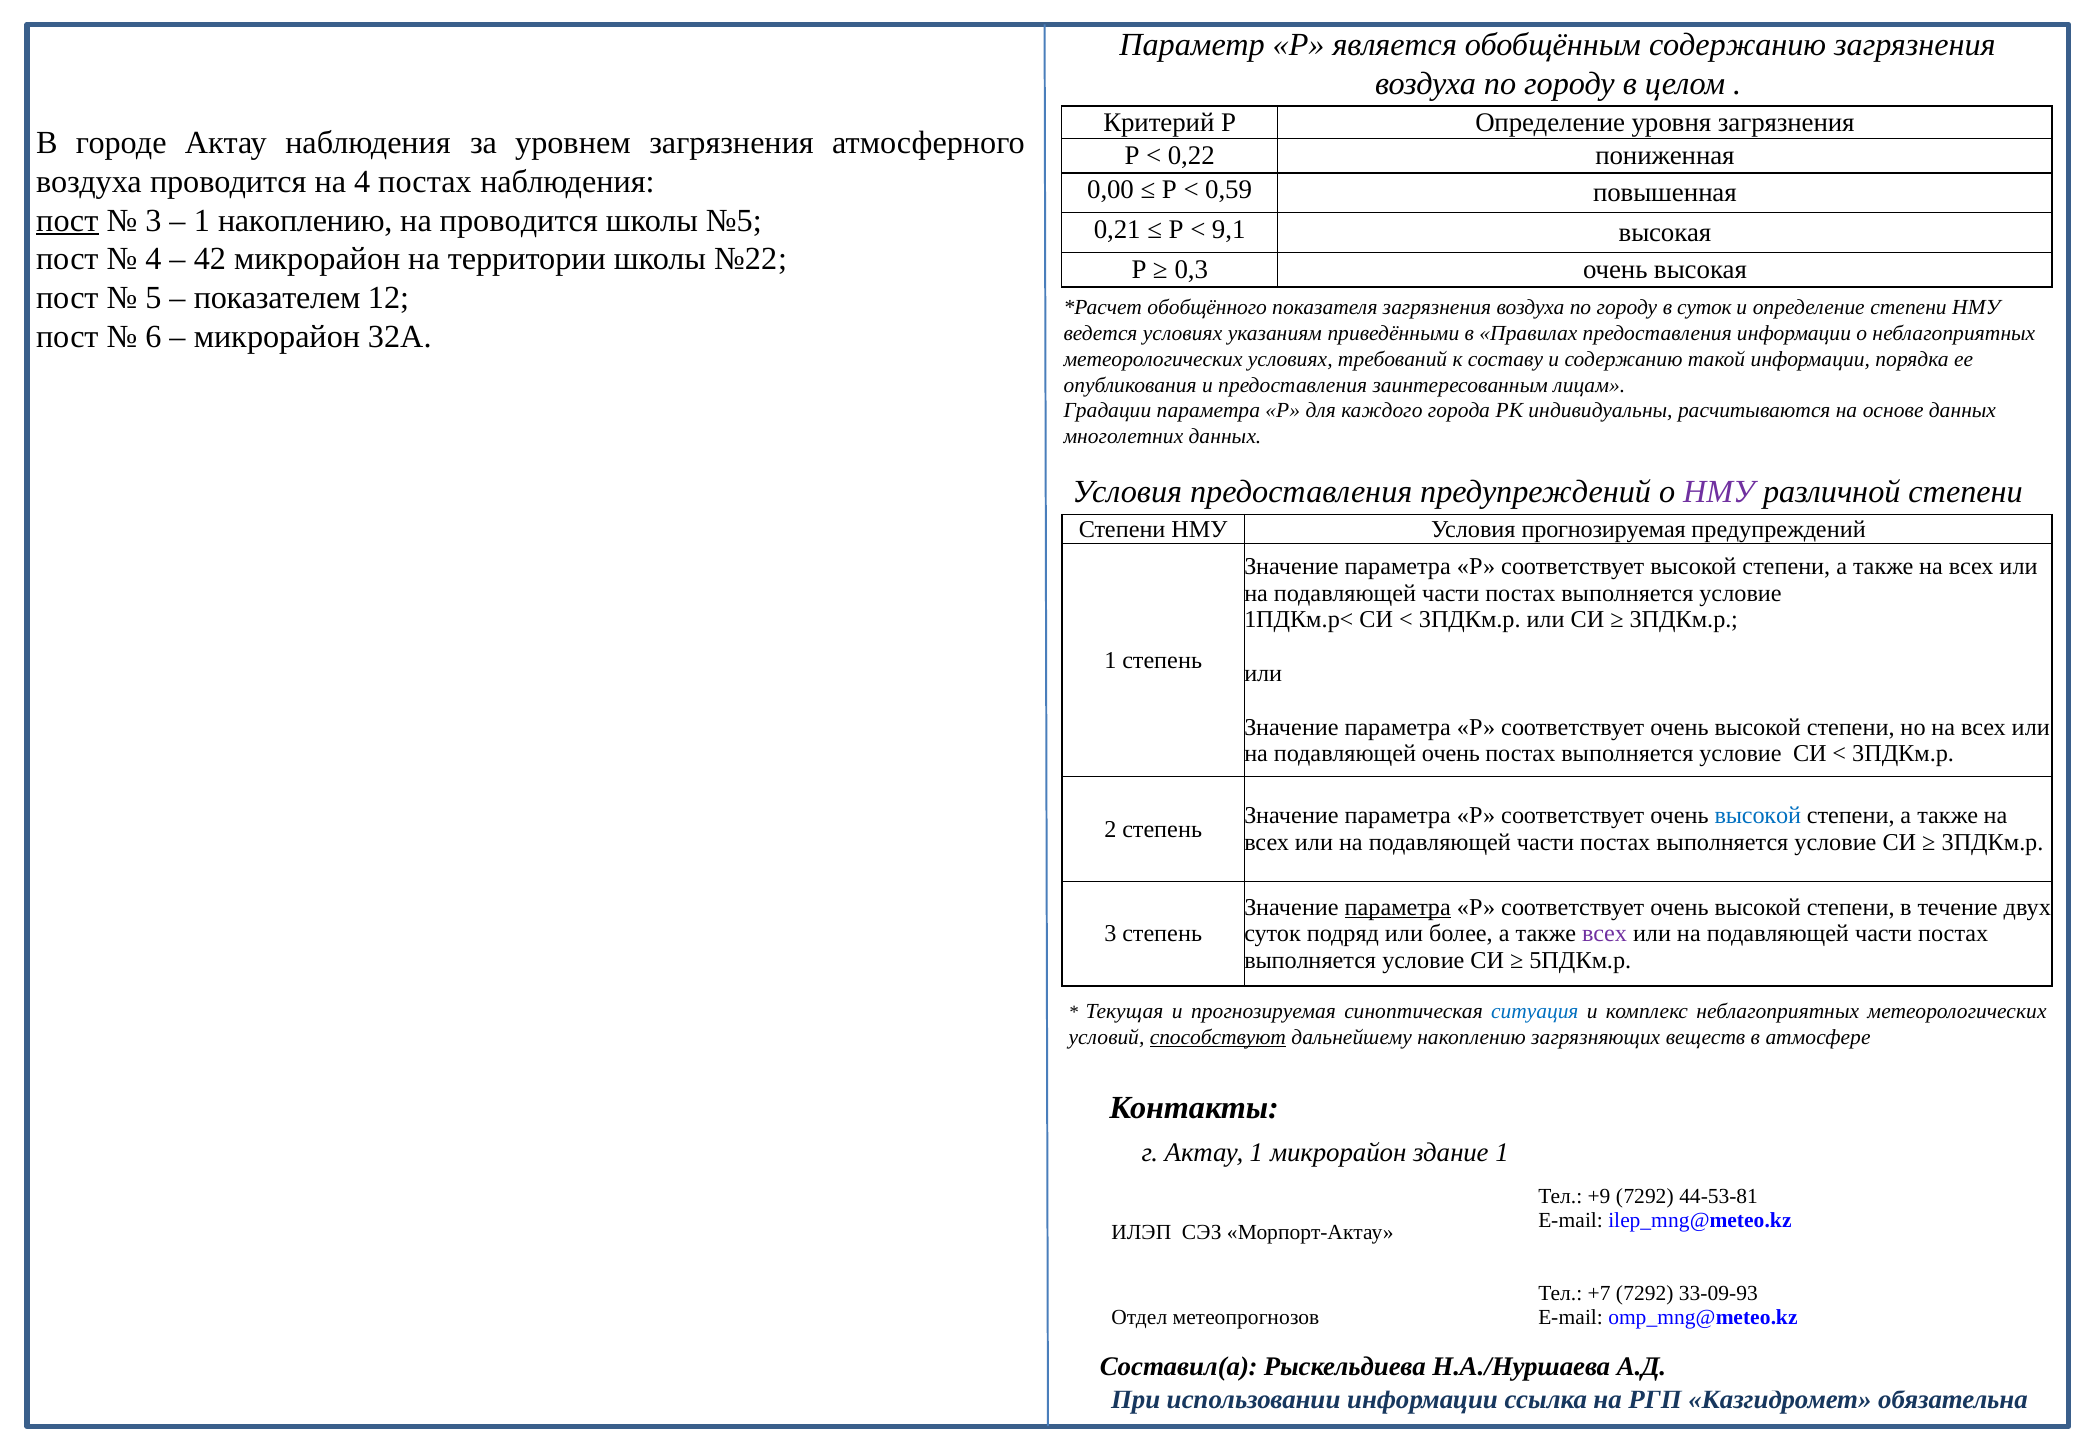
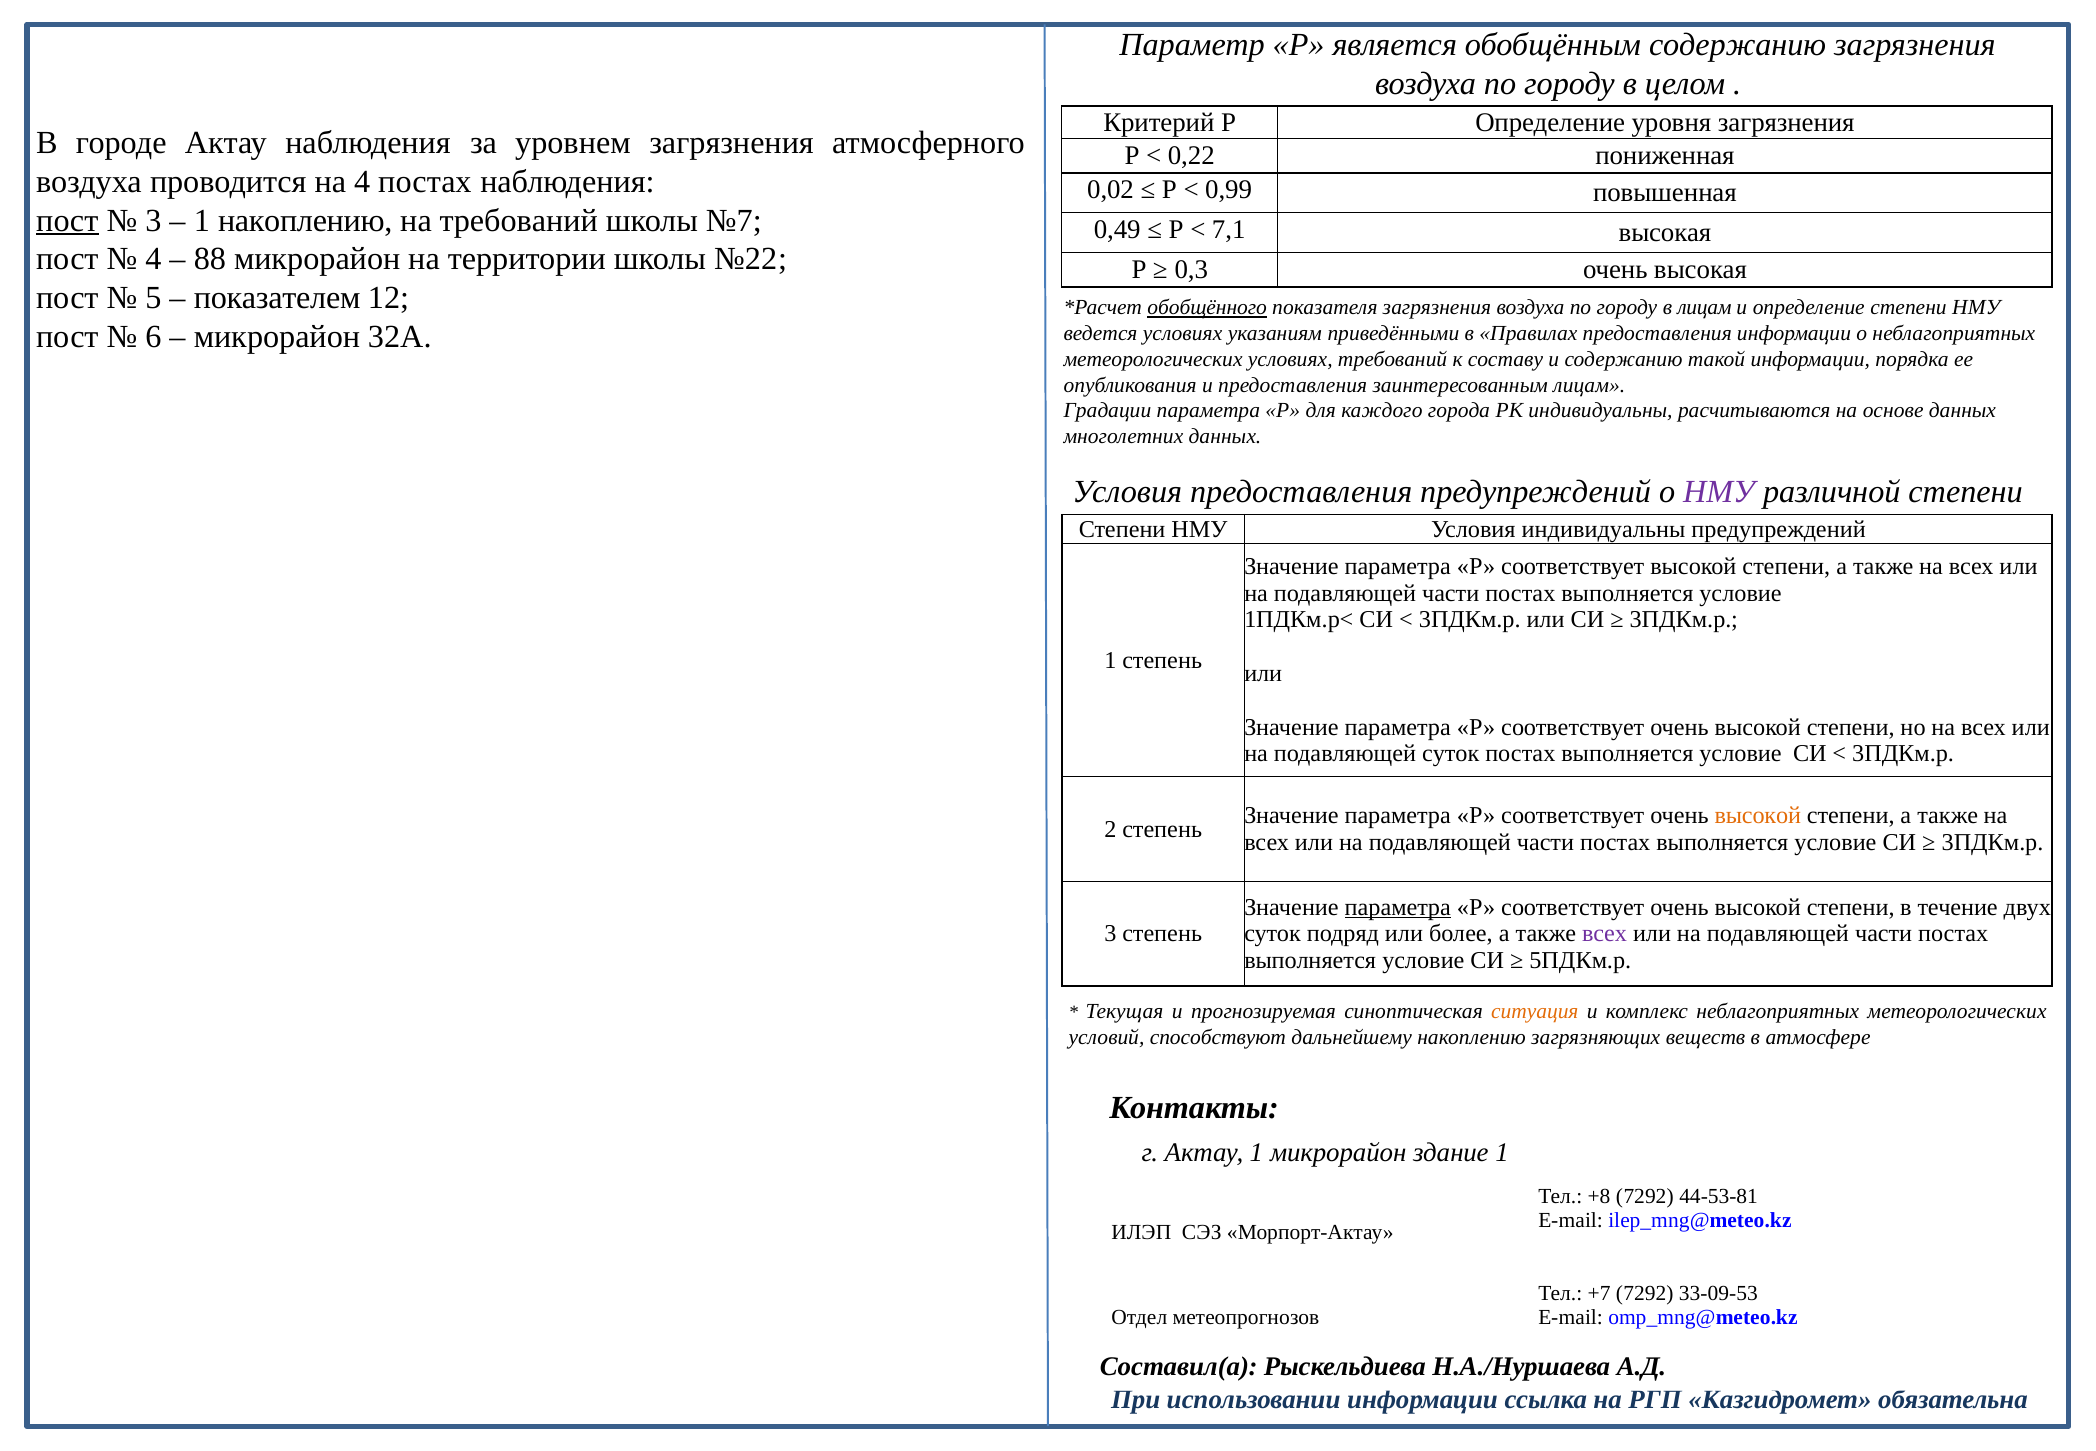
0,00: 0,00 -> 0,02
0,59: 0,59 -> 0,99
на проводится: проводится -> требований
№5: №5 -> №7
0,21: 0,21 -> 0,49
9,1: 9,1 -> 7,1
42: 42 -> 88
обобщённого underline: none -> present
в суток: суток -> лицам
Условия прогнозируемая: прогнозируемая -> индивидуальны
подавляющей очень: очень -> суток
высокой at (1758, 816) colour: blue -> orange
ситуация colour: blue -> orange
способствуют underline: present -> none
+9: +9 -> +8
33-09-93: 33-09-93 -> 33-09-53
